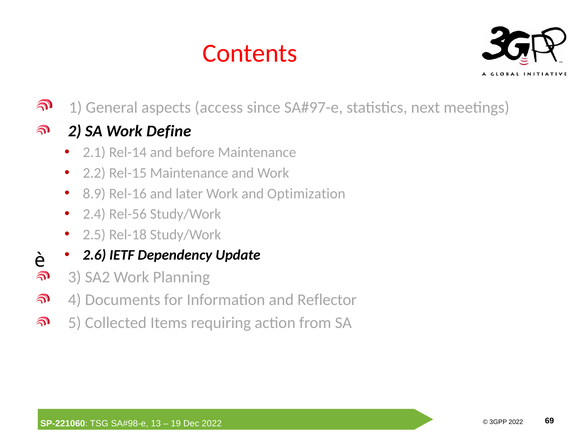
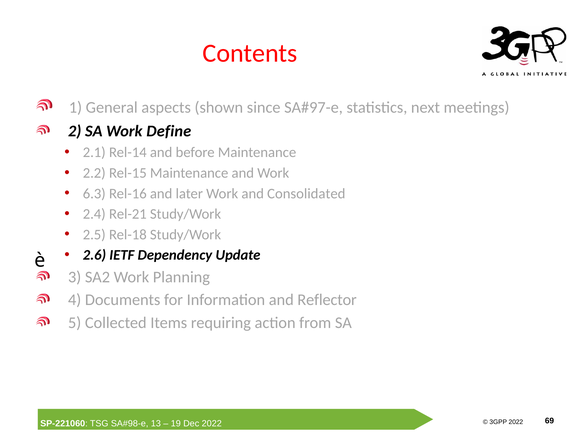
access: access -> shown
8.9: 8.9 -> 6.3
Optimization: Optimization -> Consolidated
Rel-56: Rel-56 -> Rel-21
